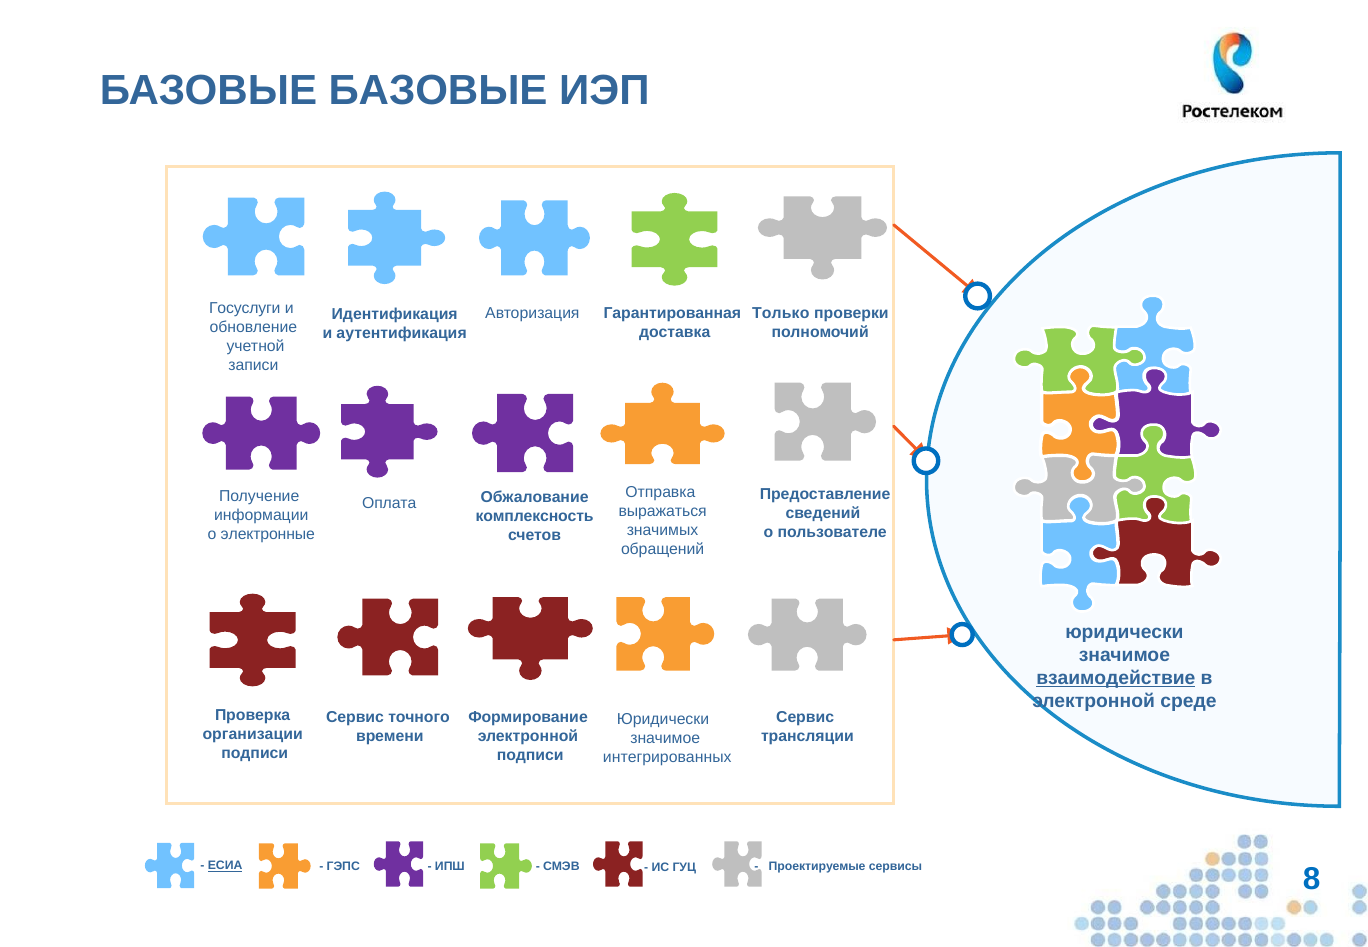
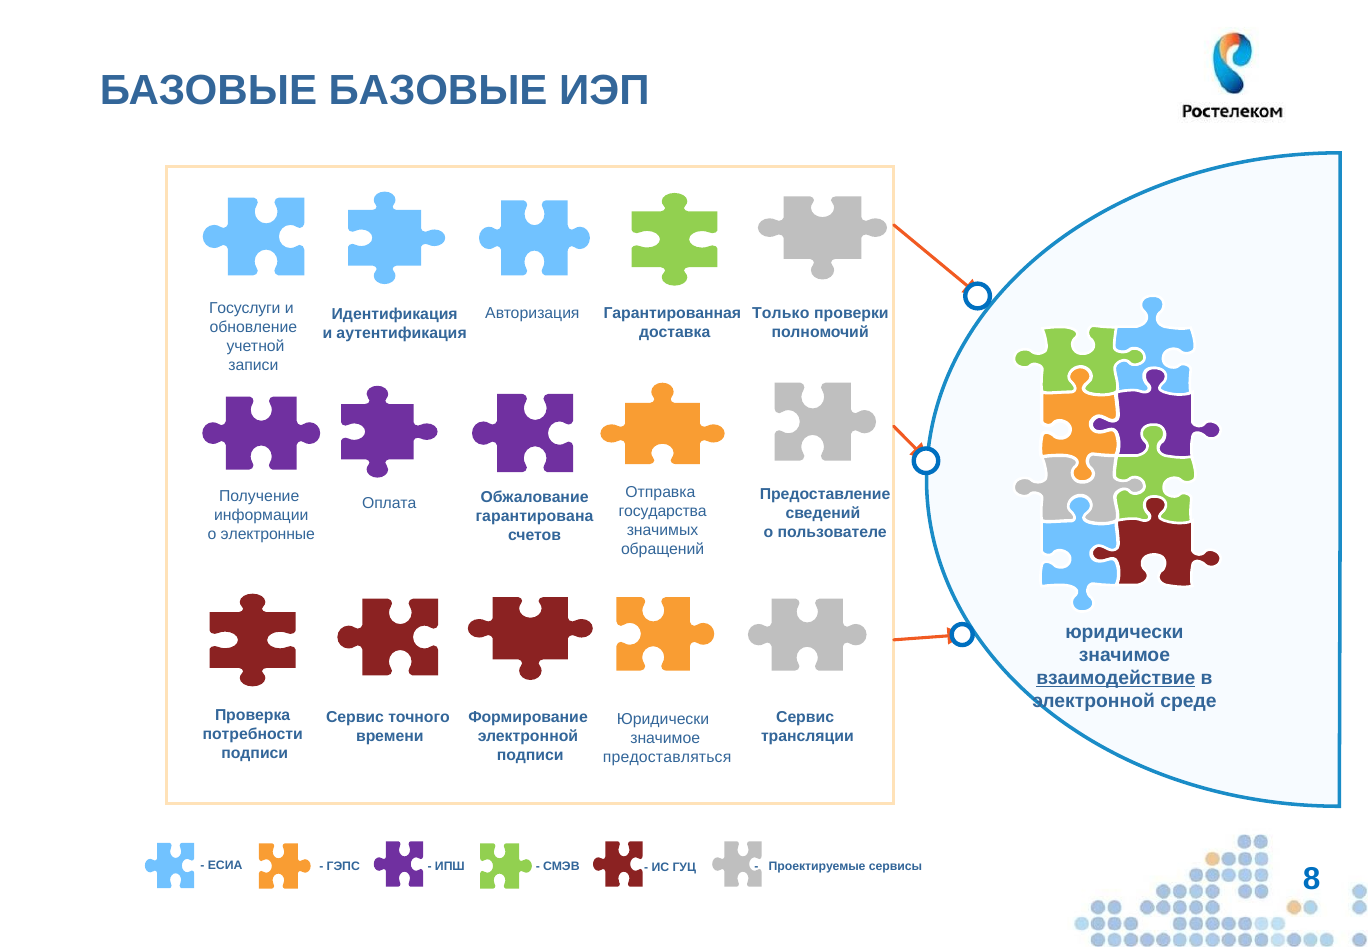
выражаться: выражаться -> государства
комплексность: комплексность -> гарантирована
организации: организации -> потребности
интегрированных: интегрированных -> предоставляться
ЕСИА underline: present -> none
